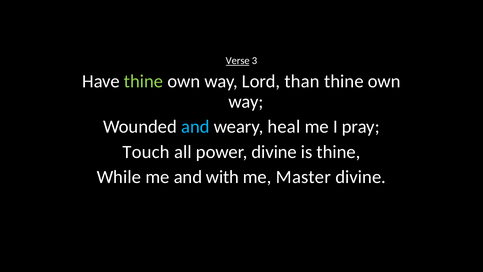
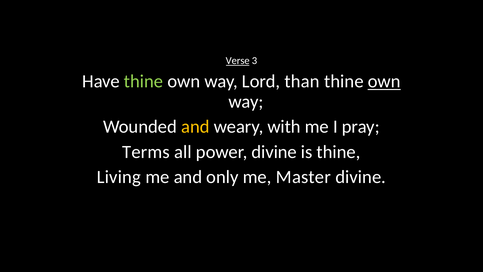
own at (384, 81) underline: none -> present
and at (195, 127) colour: light blue -> yellow
heal: heal -> with
Touch: Touch -> Terms
While: While -> Living
with: with -> only
